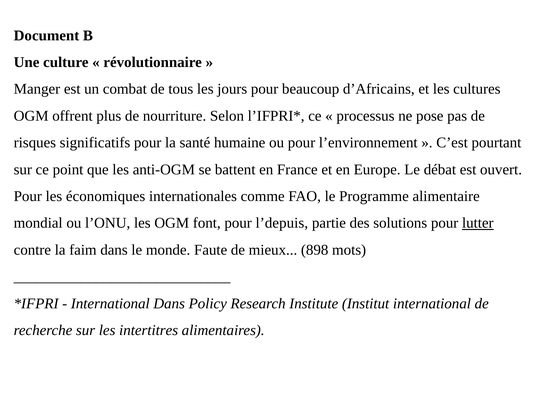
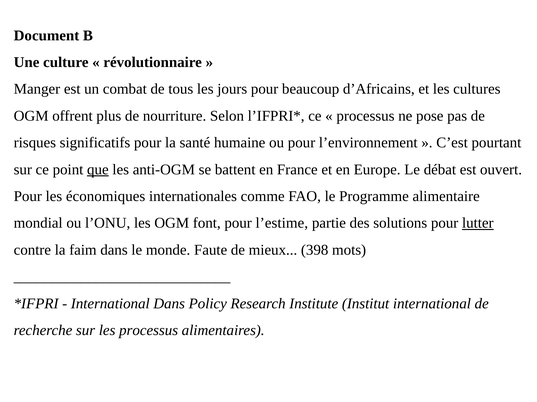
que underline: none -> present
l’depuis: l’depuis -> l’estime
898: 898 -> 398
les intertitres: intertitres -> processus
